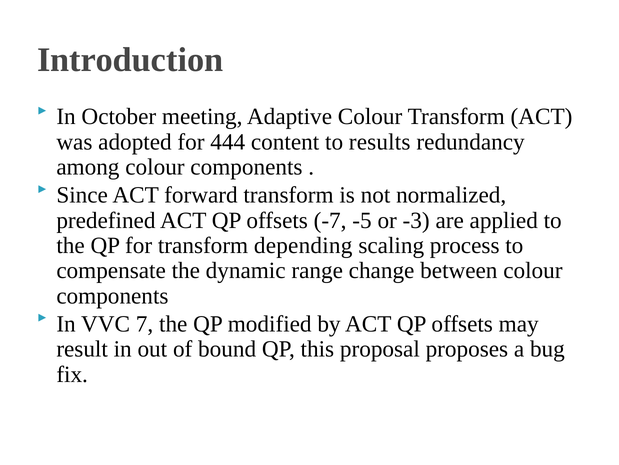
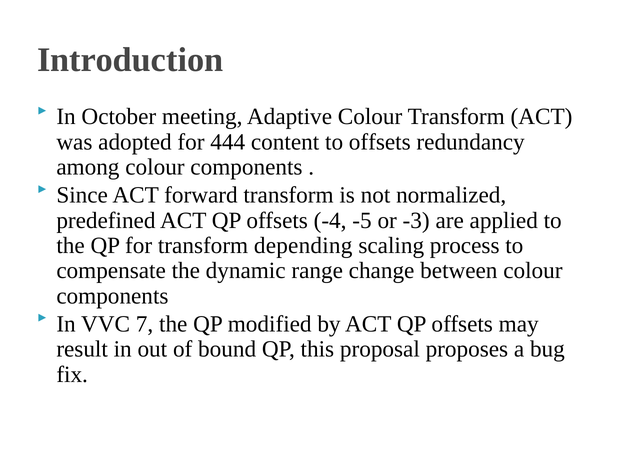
to results: results -> offsets
-7: -7 -> -4
